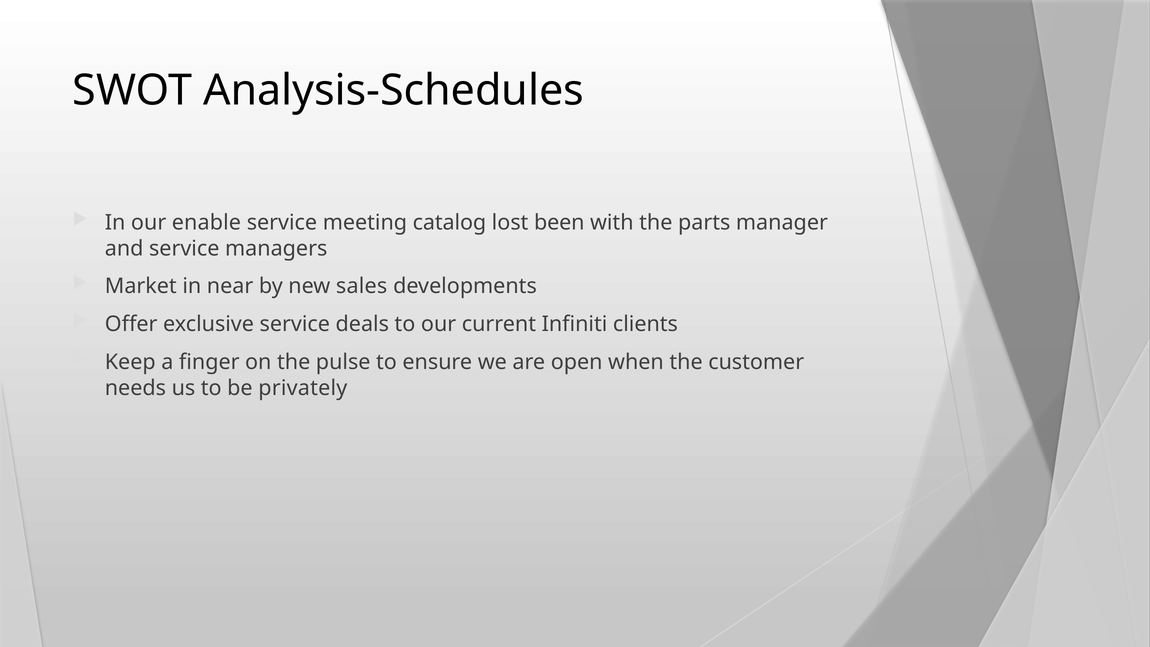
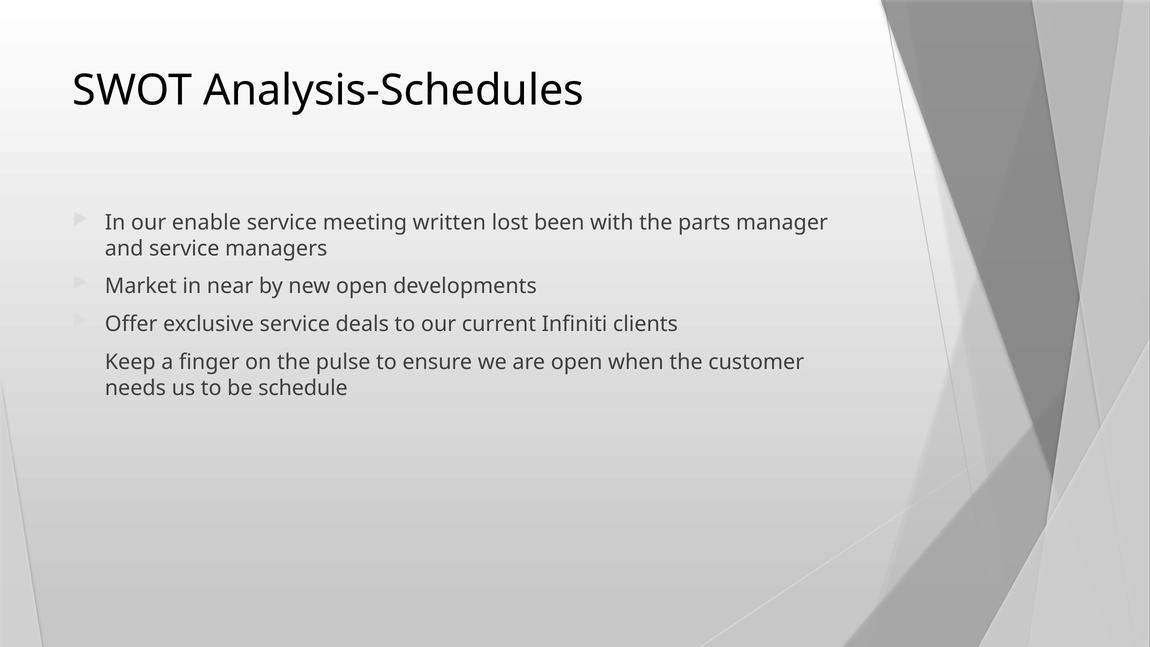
catalog: catalog -> written
new sales: sales -> open
privately: privately -> schedule
